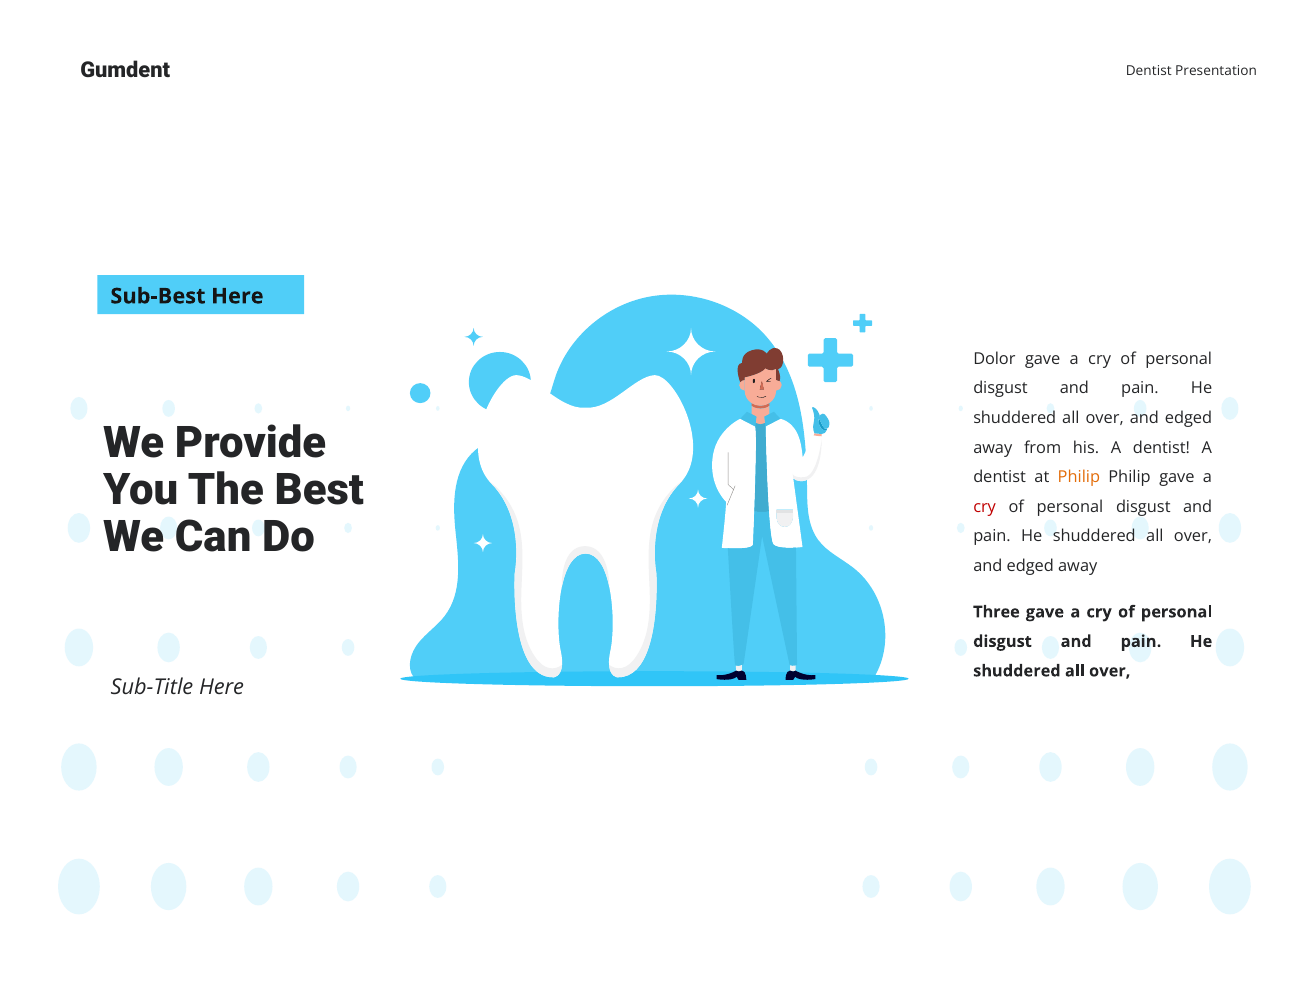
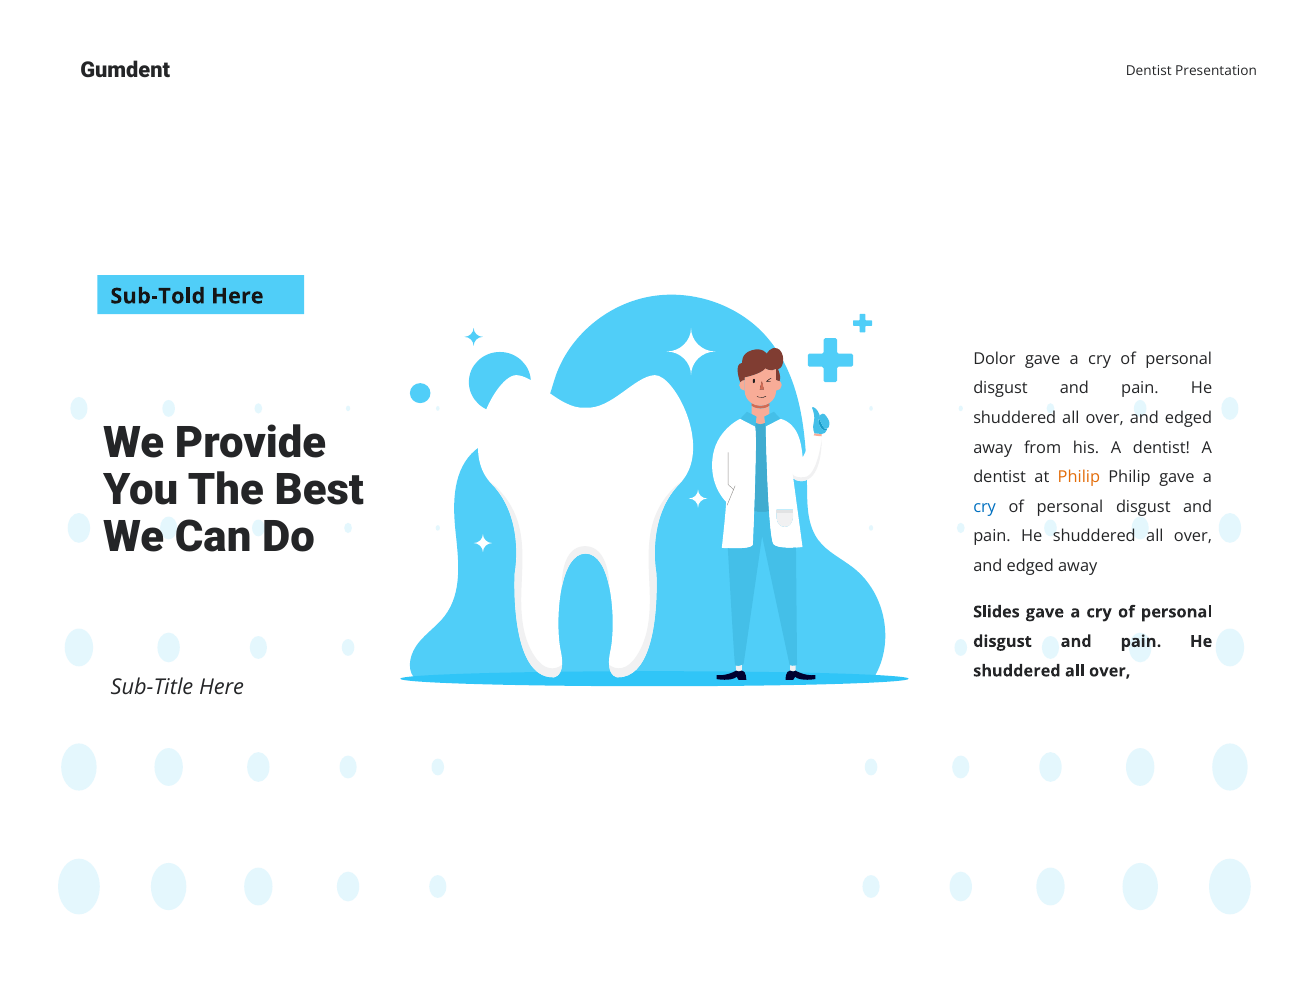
Sub-Best: Sub-Best -> Sub-Told
cry at (985, 507) colour: red -> blue
Three: Three -> Slides
